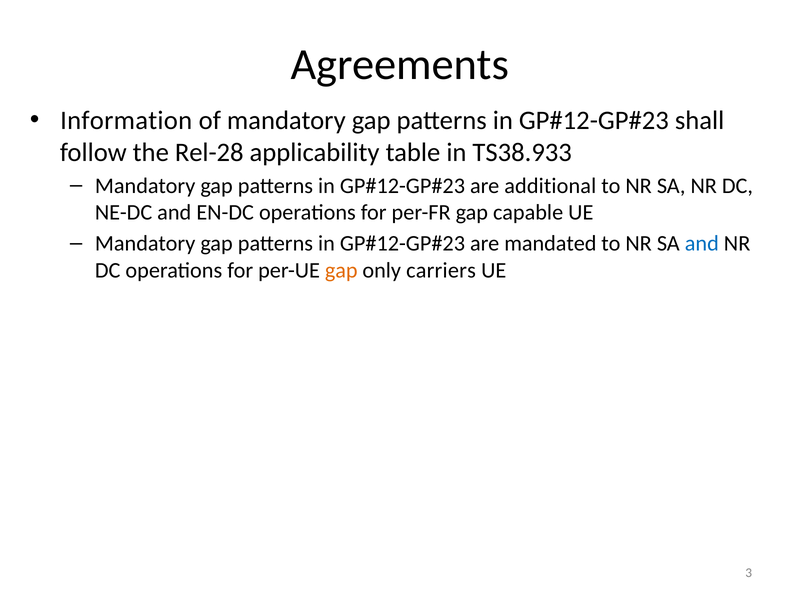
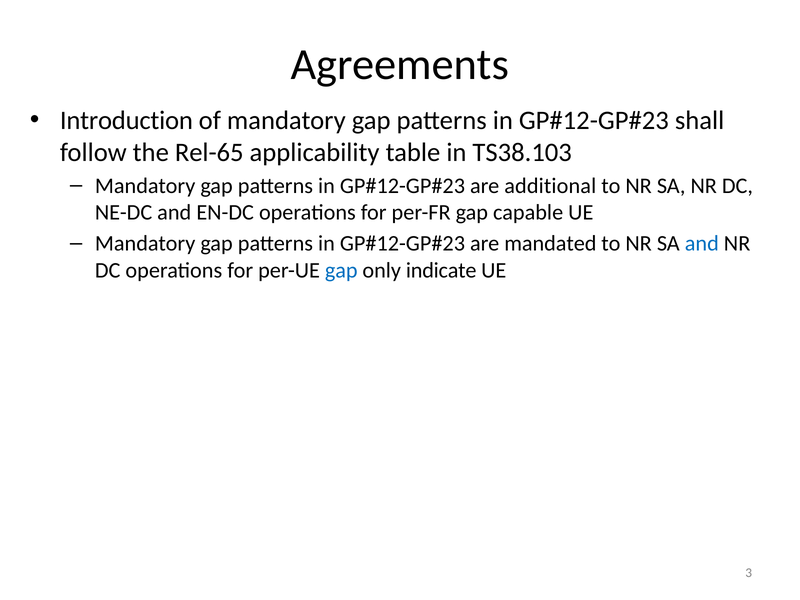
Information: Information -> Introduction
Rel-28: Rel-28 -> Rel-65
TS38.933: TS38.933 -> TS38.103
gap at (341, 270) colour: orange -> blue
carriers: carriers -> indicate
